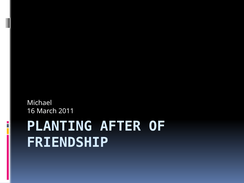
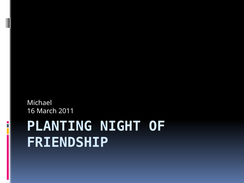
AFTER: AFTER -> NIGHT
